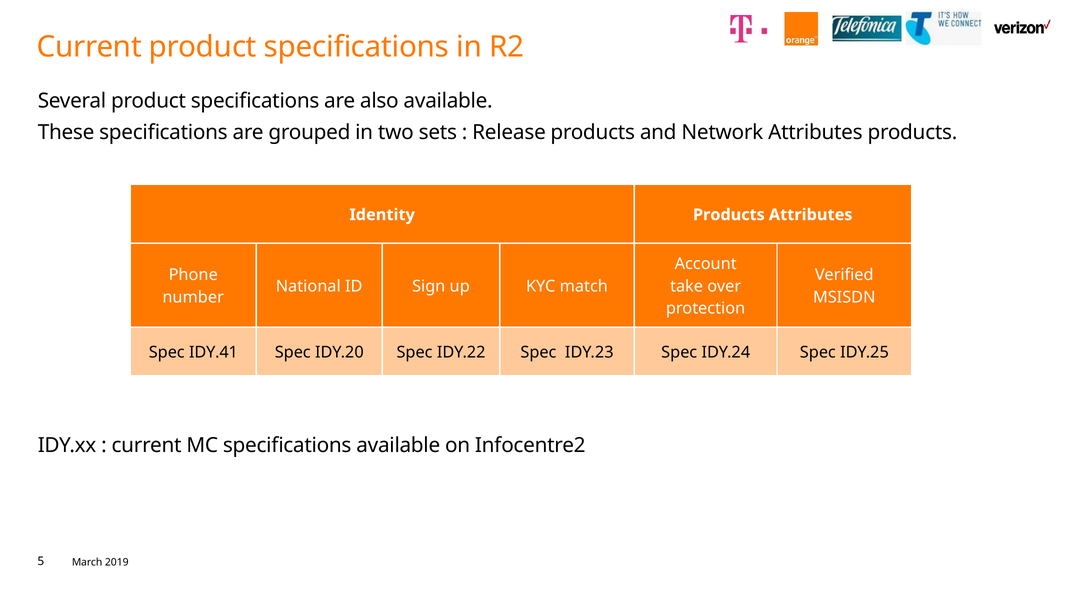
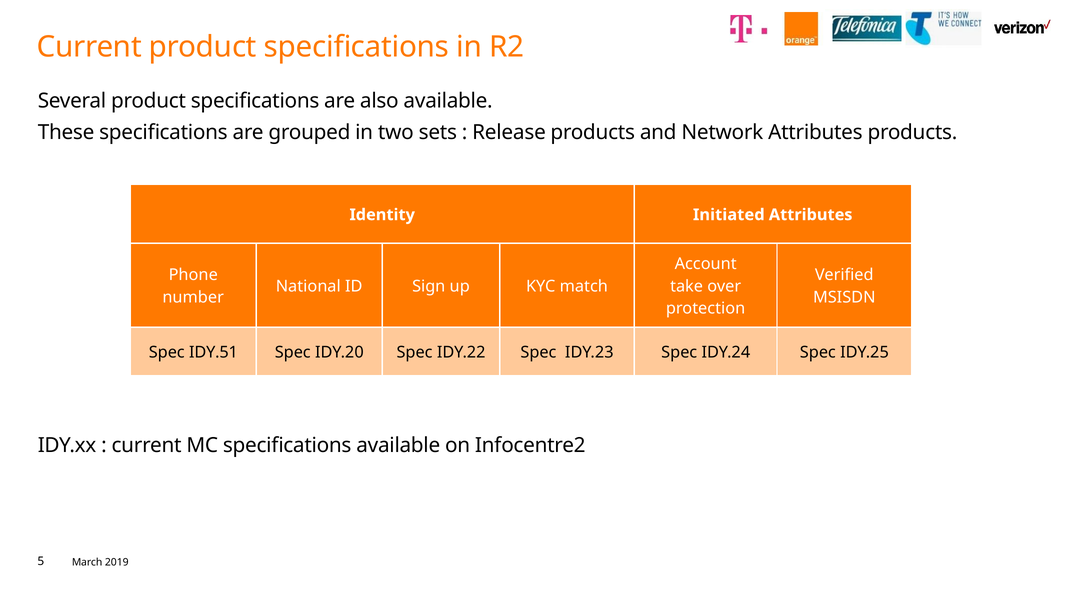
Identity Products: Products -> Initiated
IDY.41: IDY.41 -> IDY.51
